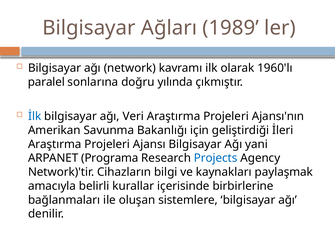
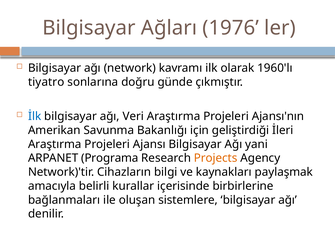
1989: 1989 -> 1976
paralel: paralel -> tiyatro
yılında: yılında -> günde
Projects colour: blue -> orange
